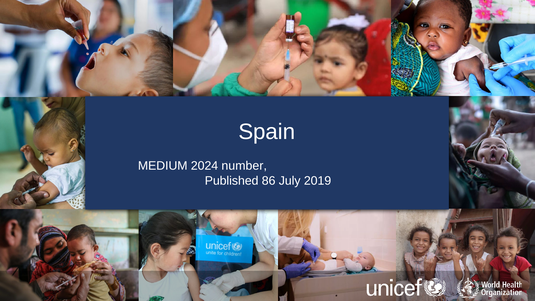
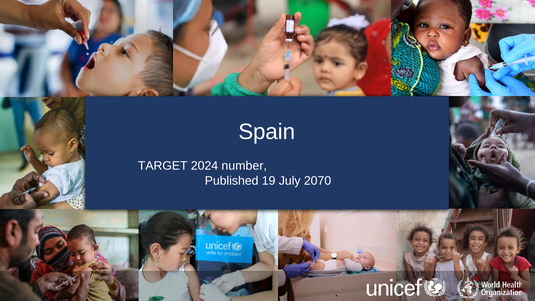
MEDIUM: MEDIUM -> TARGET
86: 86 -> 19
2019: 2019 -> 2070
